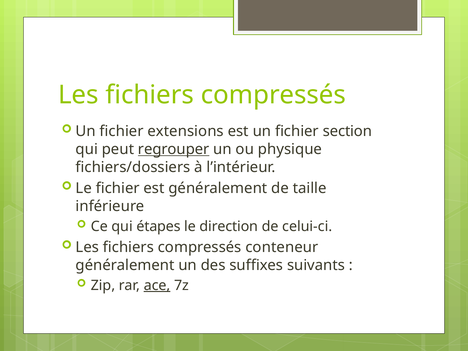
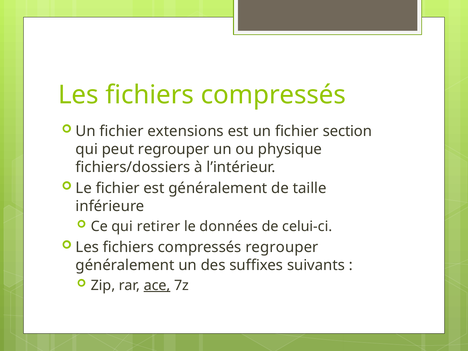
regrouper at (174, 149) underline: present -> none
étapes: étapes -> retirer
direction: direction -> données
compressés conteneur: conteneur -> regrouper
